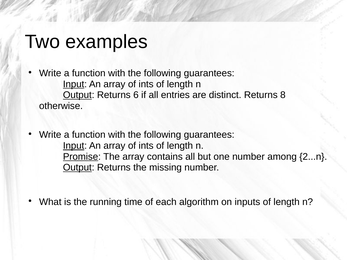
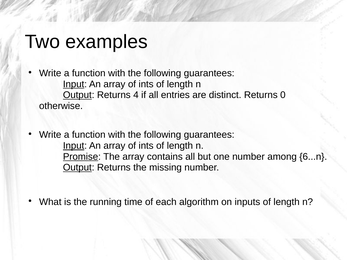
6: 6 -> 4
8: 8 -> 0
2...n: 2...n -> 6...n
